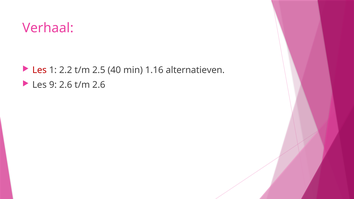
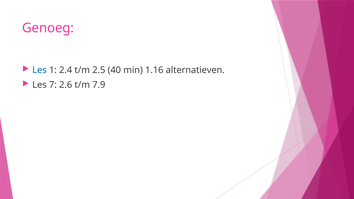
Verhaal: Verhaal -> Genoeg
Les at (39, 70) colour: red -> blue
2.2: 2.2 -> 2.4
9: 9 -> 7
t/m 2.6: 2.6 -> 7.9
